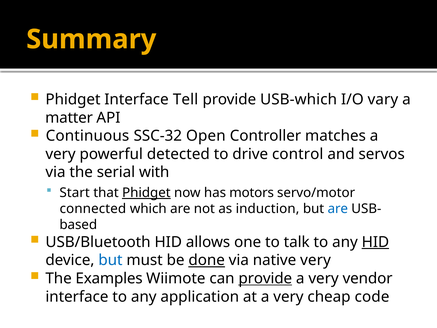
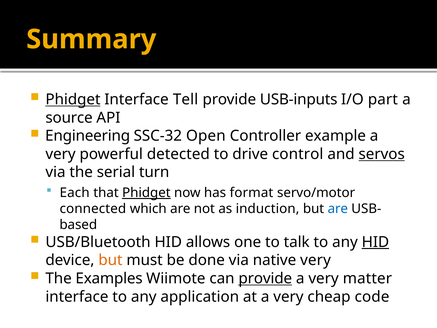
Phidget at (73, 99) underline: none -> present
USB-which: USB-which -> USB-inputs
vary: vary -> part
matter: matter -> source
Continuous: Continuous -> Engineering
matches: matches -> example
servos underline: none -> present
with: with -> turn
Start: Start -> Each
motors: motors -> format
but at (110, 260) colour: blue -> orange
done underline: present -> none
vendor: vendor -> matter
